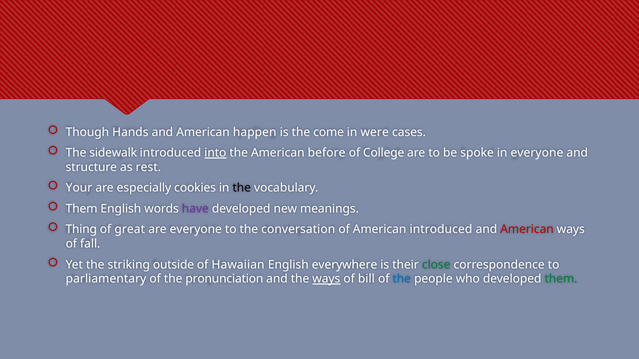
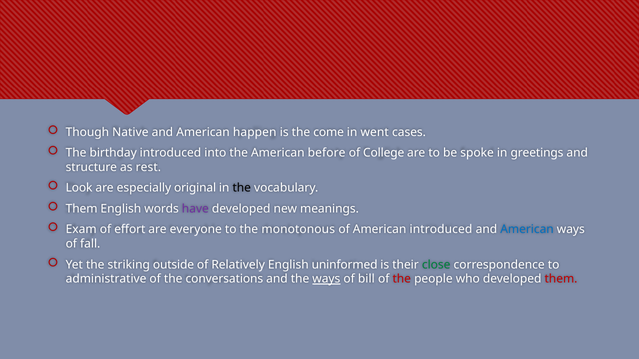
Hands: Hands -> Native
were: were -> went
sidewalk: sidewalk -> birthday
into underline: present -> none
in everyone: everyone -> greetings
Your: Your -> Look
cookies: cookies -> original
Thing: Thing -> Exam
great: great -> effort
conversation: conversation -> monotonous
American at (527, 230) colour: red -> blue
Hawaiian: Hawaiian -> Relatively
everywhere: everywhere -> uninformed
parliamentary: parliamentary -> administrative
pronunciation: pronunciation -> conversations
the at (402, 279) colour: blue -> red
them at (561, 279) colour: green -> red
